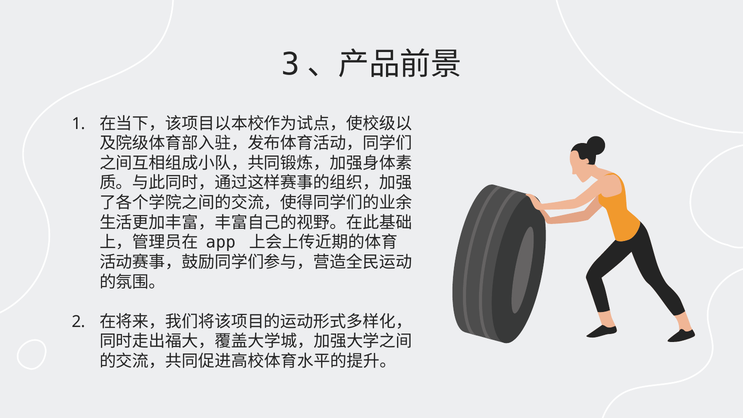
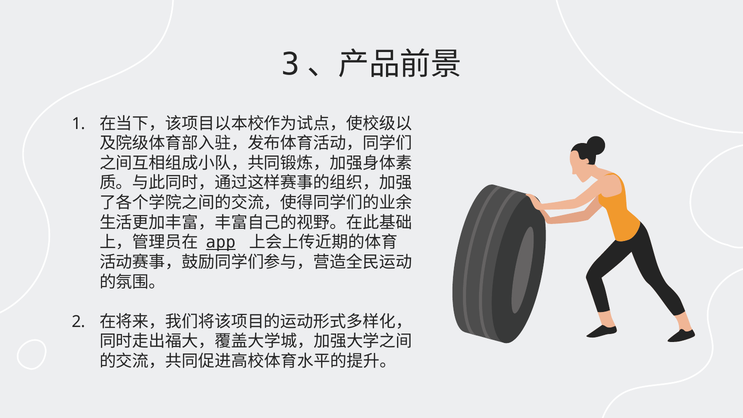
app underline: none -> present
